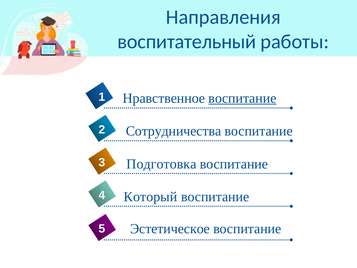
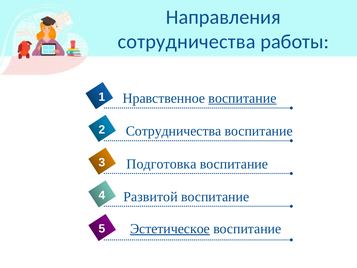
воспитательный at (187, 42): воспитательный -> сотрудничества
Который: Который -> Развитой
Эстетическое underline: none -> present
